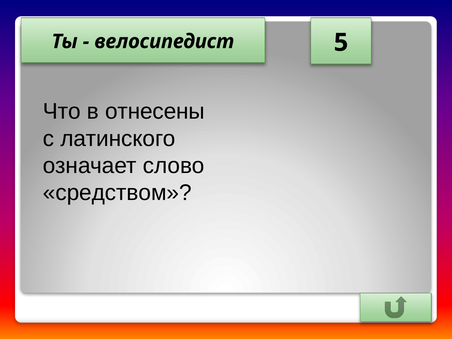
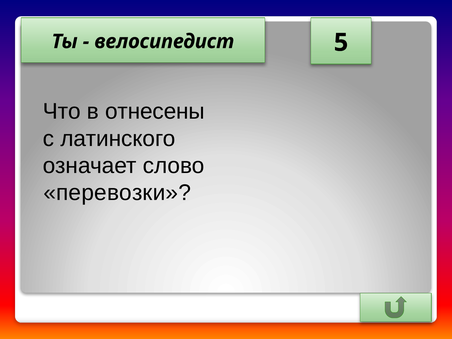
средством: средством -> перевозки
